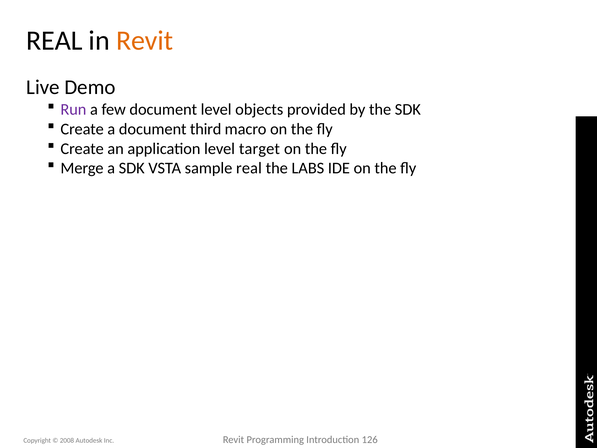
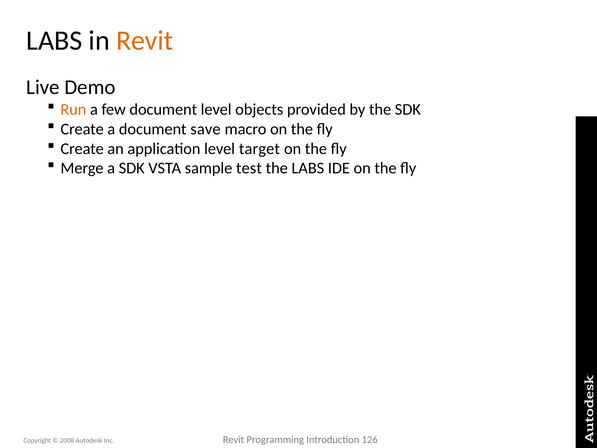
REAL at (54, 41): REAL -> LABS
Run colour: purple -> orange
third: third -> save
sample real: real -> test
